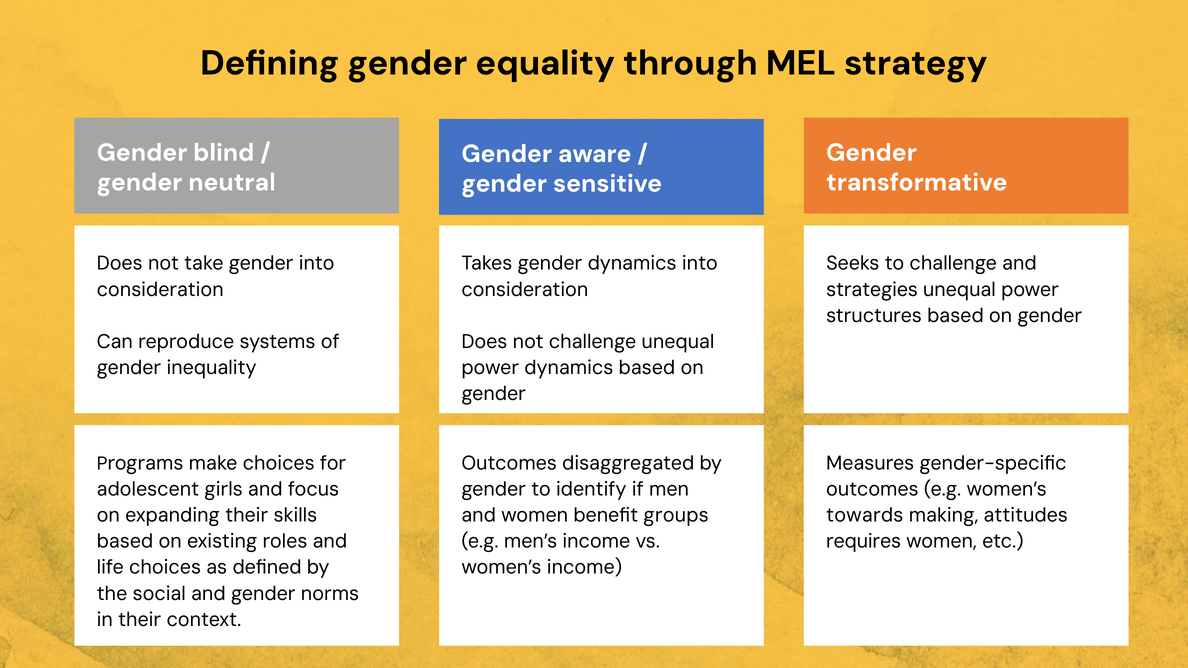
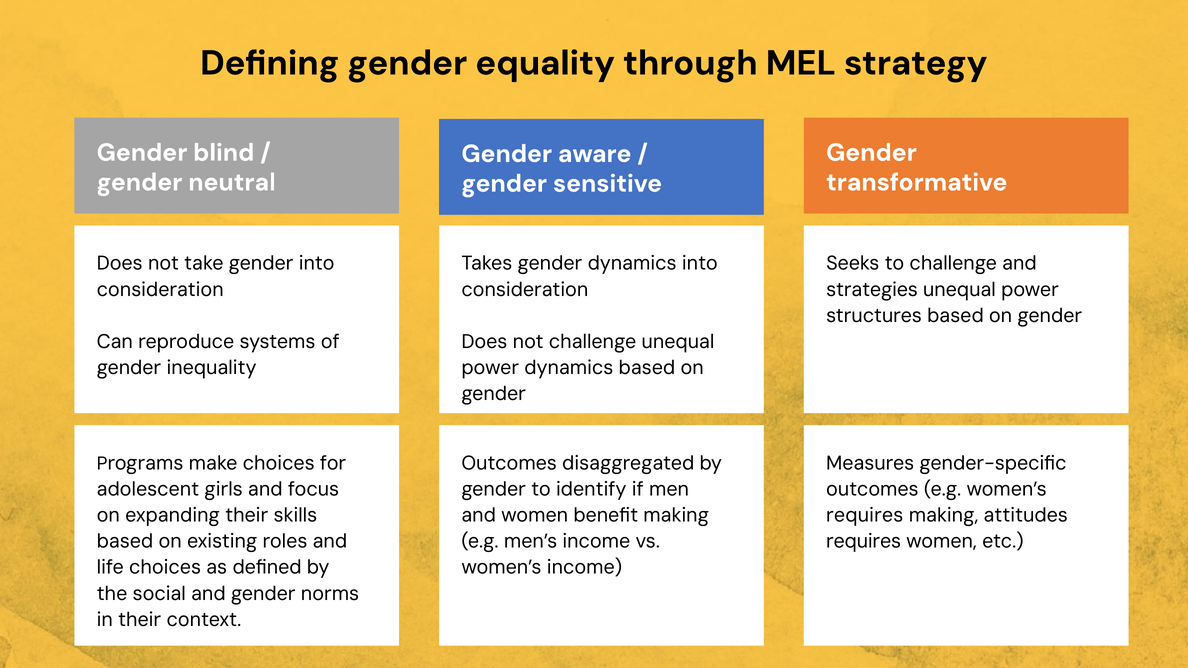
benefit groups: groups -> making
towards at (865, 515): towards -> requires
